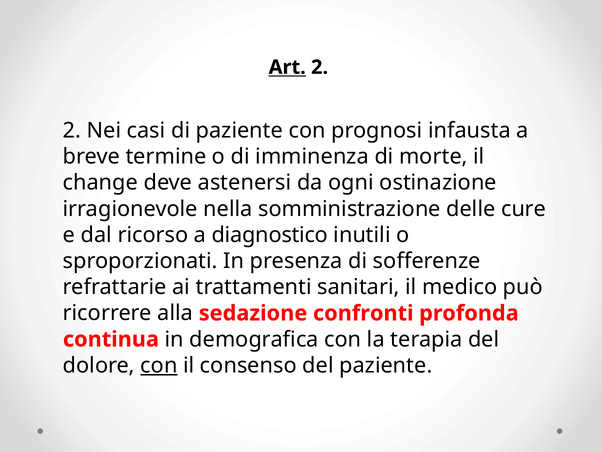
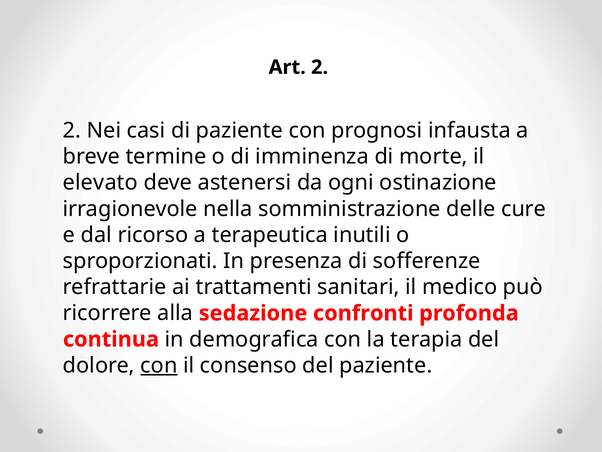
Art underline: present -> none
change: change -> elevato
diagnostico: diagnostico -> terapeutica
